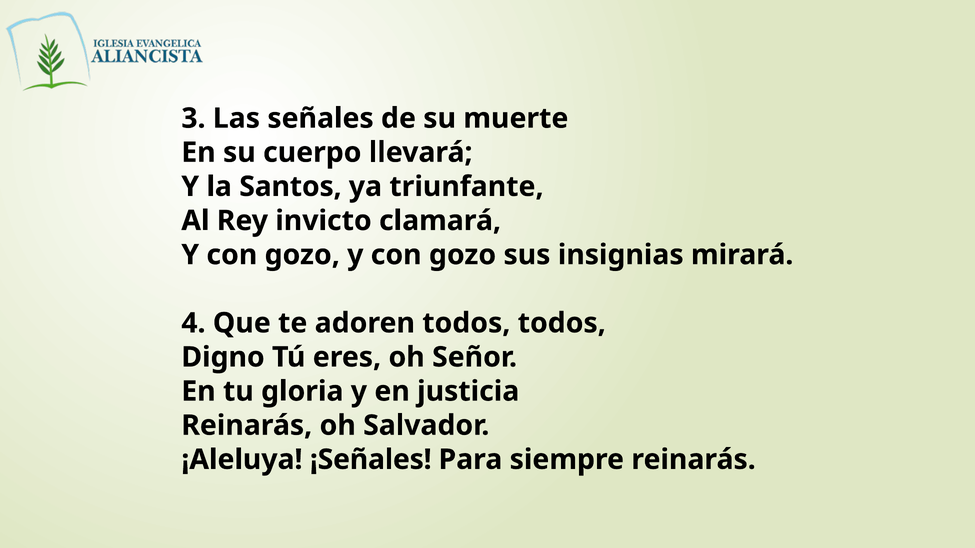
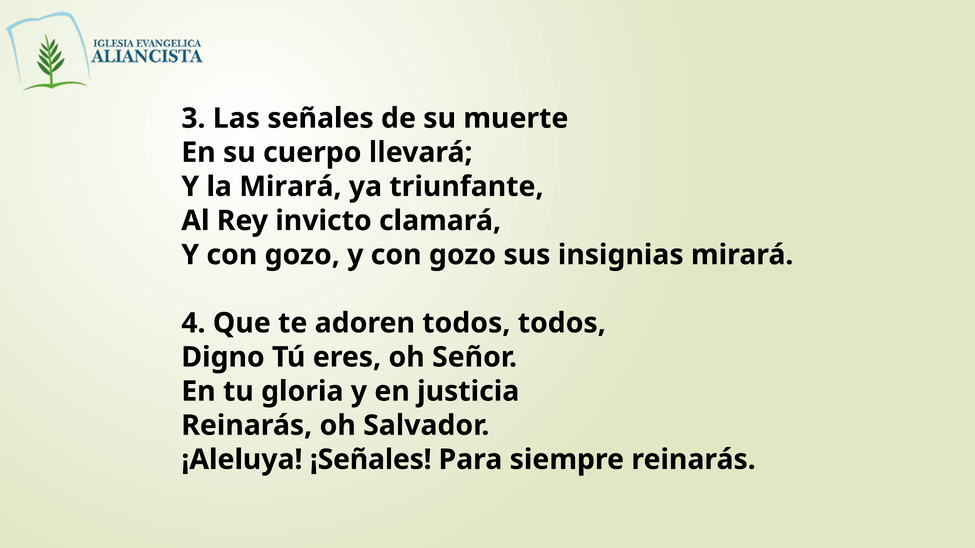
la Santos: Santos -> Mirará
